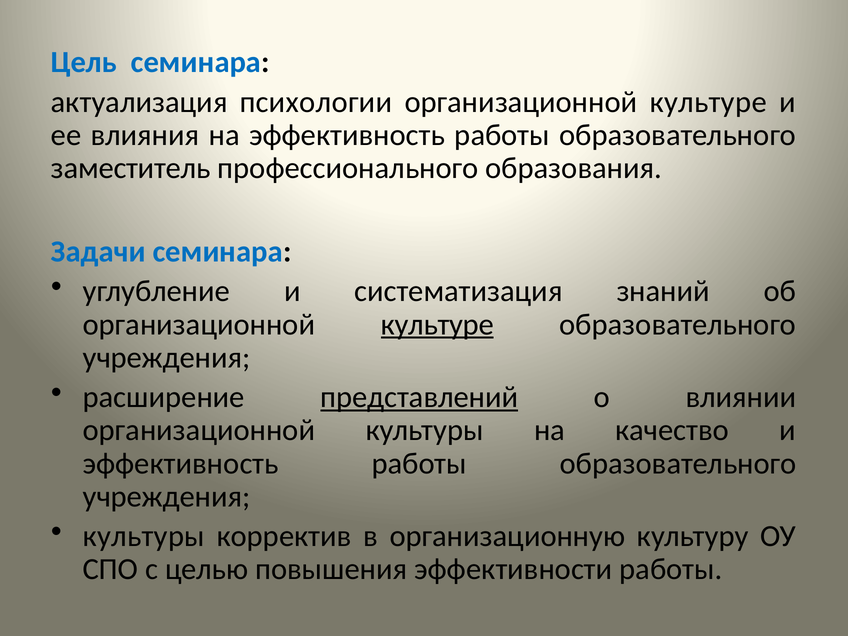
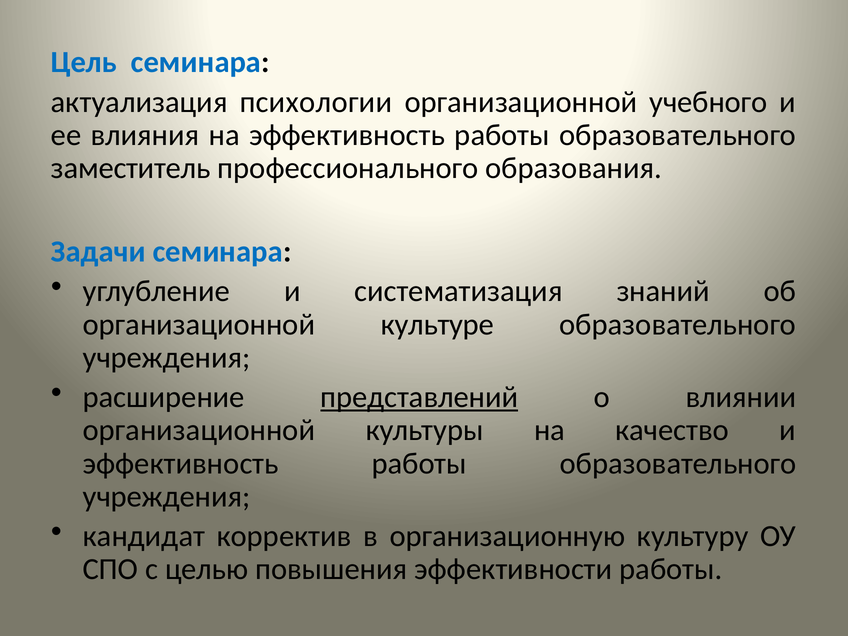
культуре at (708, 102): культуре -> учебного
культуре at (437, 324) underline: present -> none
культуры at (144, 536): культуры -> кандидат
